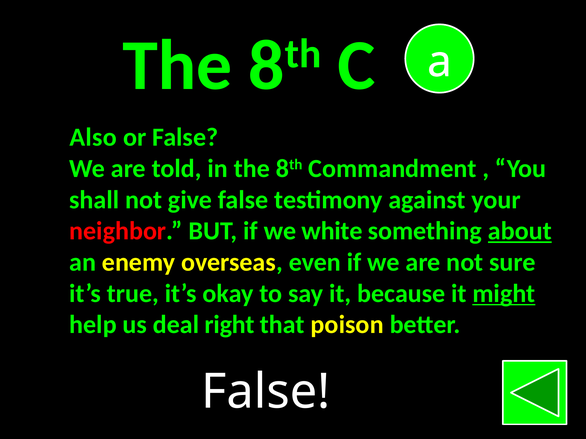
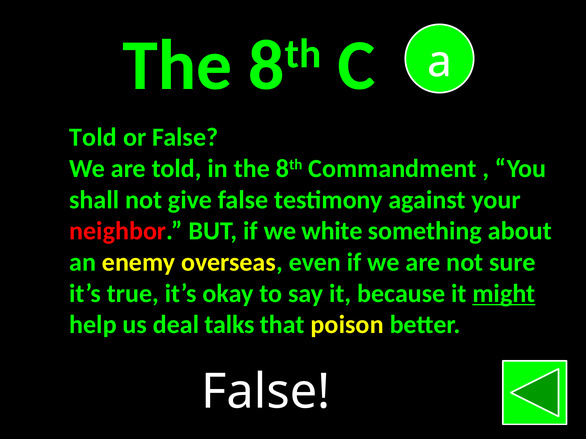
Also at (93, 138): Also -> Told
about underline: present -> none
right: right -> talks
